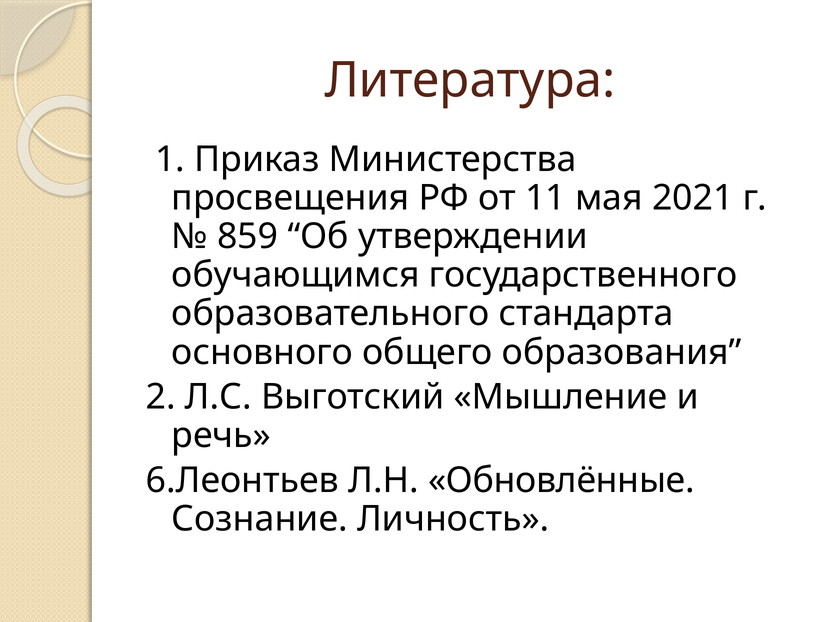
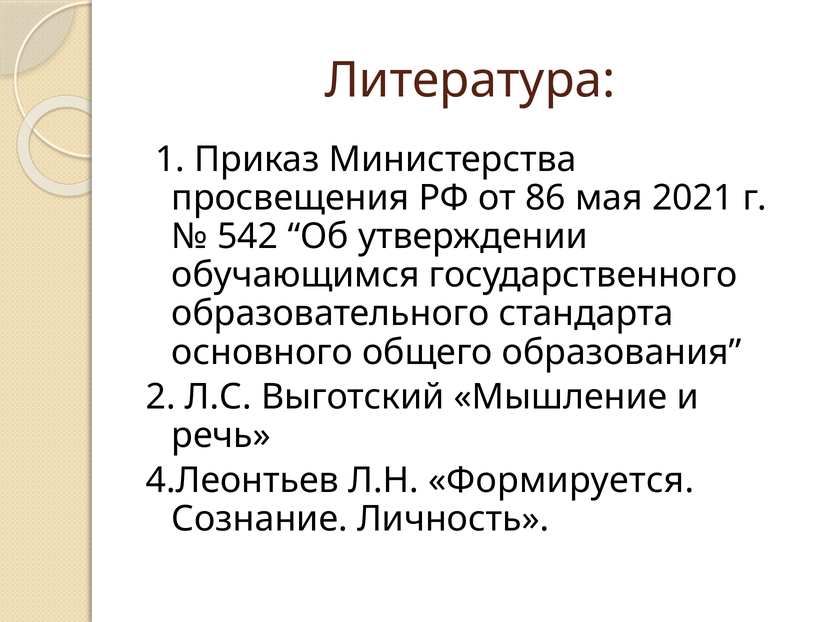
11: 11 -> 86
859: 859 -> 542
6.Леонтьев: 6.Леонтьев -> 4.Леонтьев
Обновлённые: Обновлённые -> Формируется
